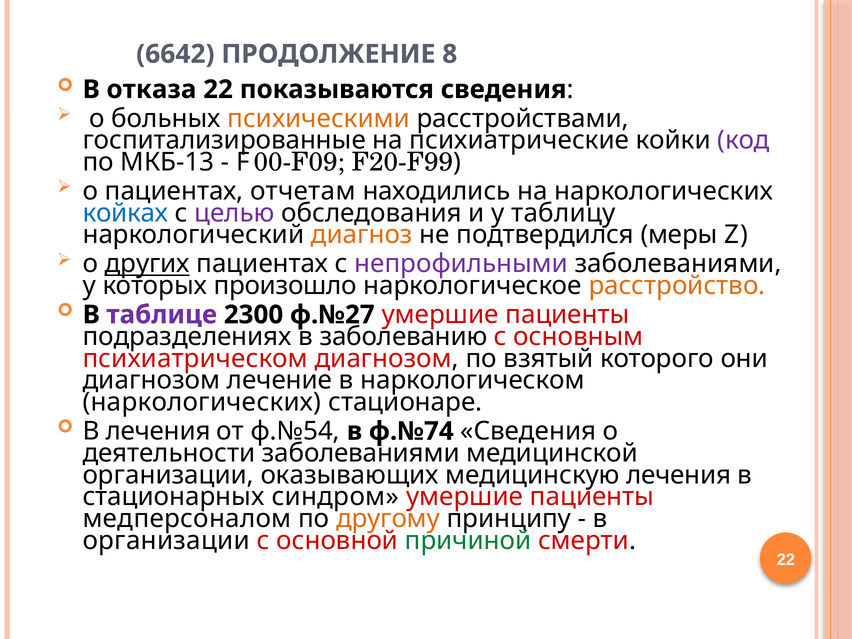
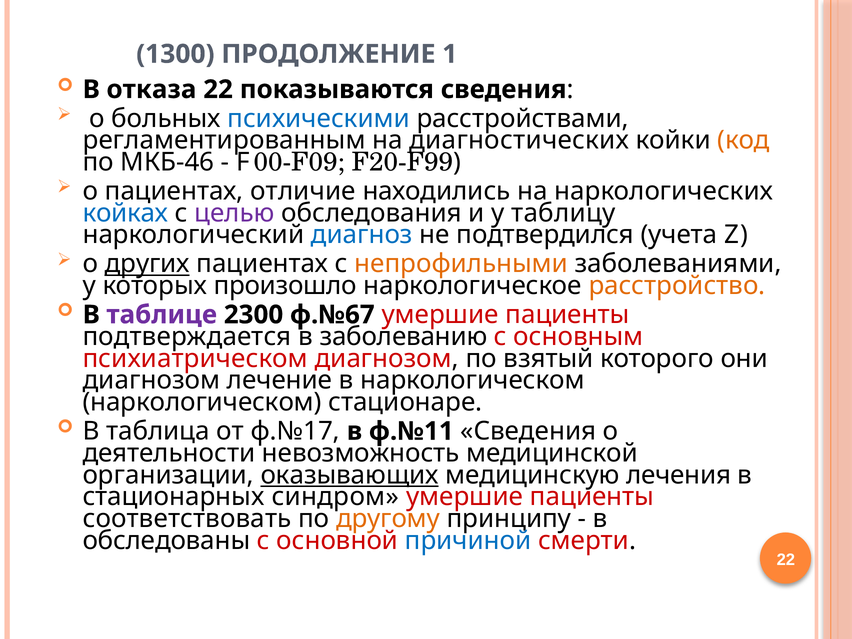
6642: 6642 -> 1300
8: 8 -> 1
психическими colour: orange -> blue
госпитализированные: госпитализированные -> регламентированным
психиатрические: психиатрические -> диагностических
код colour: purple -> orange
МКБ-13: МКБ-13 -> МКБ-46
отчетам: отчетам -> отличие
диагноз colour: orange -> blue
меры: меры -> учета
непрофильными colour: purple -> orange
ф.№27: ф.№27 -> ф.№67
подразделениях: подразделениях -> подтверждается
наркологических at (202, 402): наркологических -> наркологическом
В лечения: лечения -> таблица
ф.№54: ф.№54 -> ф.№17
ф.№74: ф.№74 -> ф.№11
деятельности заболеваниями: заболеваниями -> невозможность
оказывающих underline: none -> present
медперсоналом: медперсоналом -> соответствовать
организации at (166, 541): организации -> обследованы
причиной colour: green -> blue
